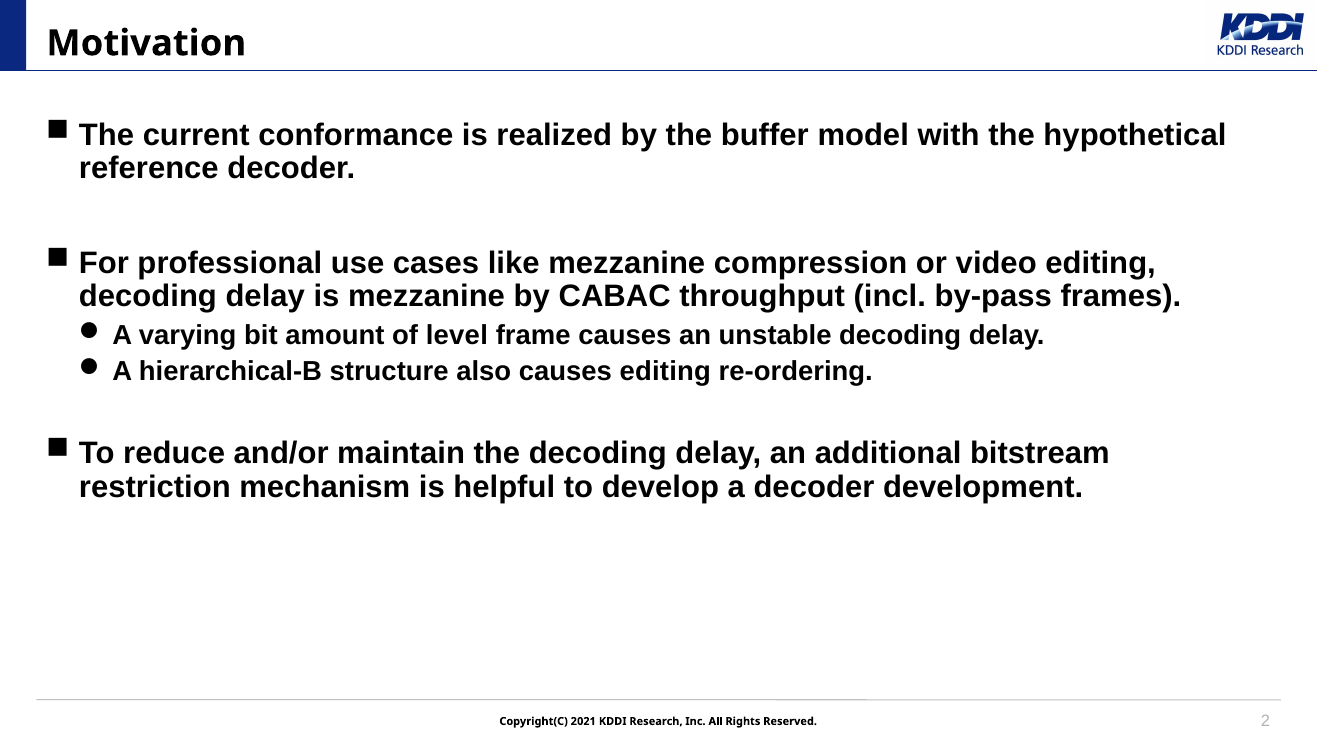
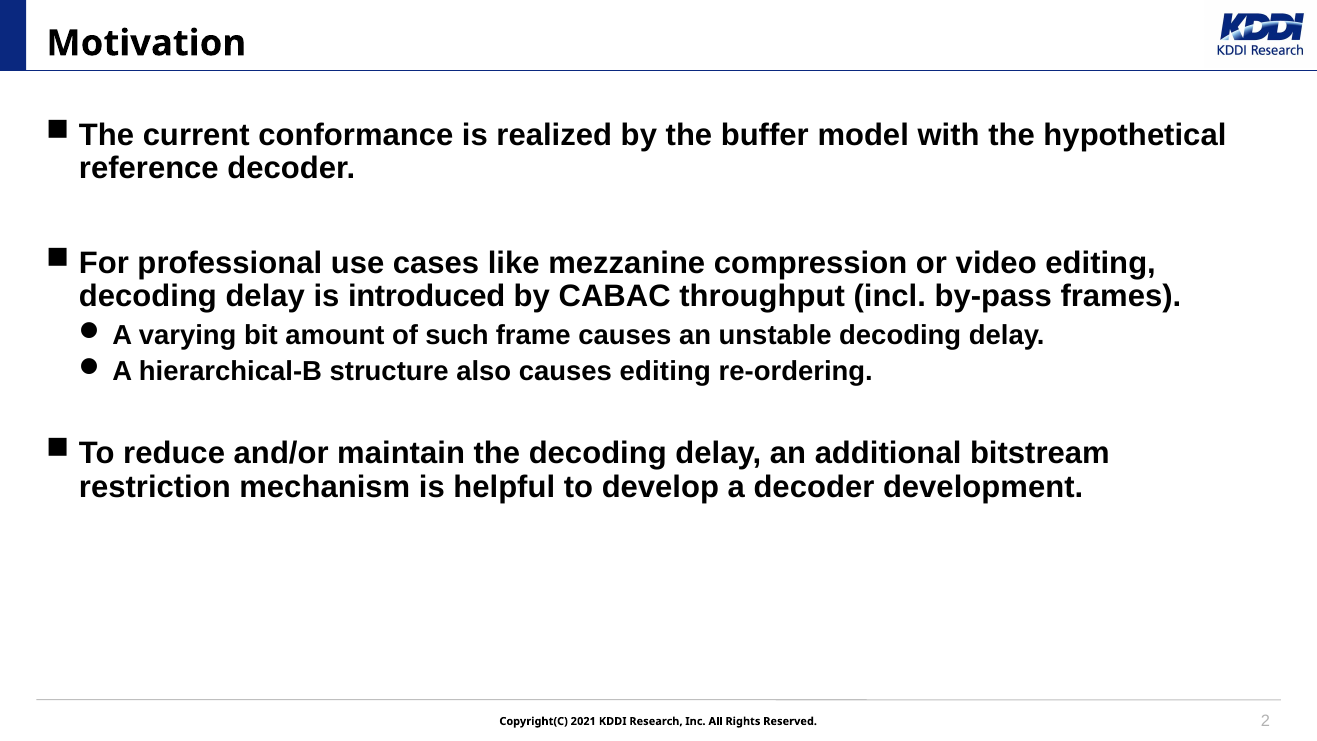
is mezzanine: mezzanine -> introduced
level: level -> such
